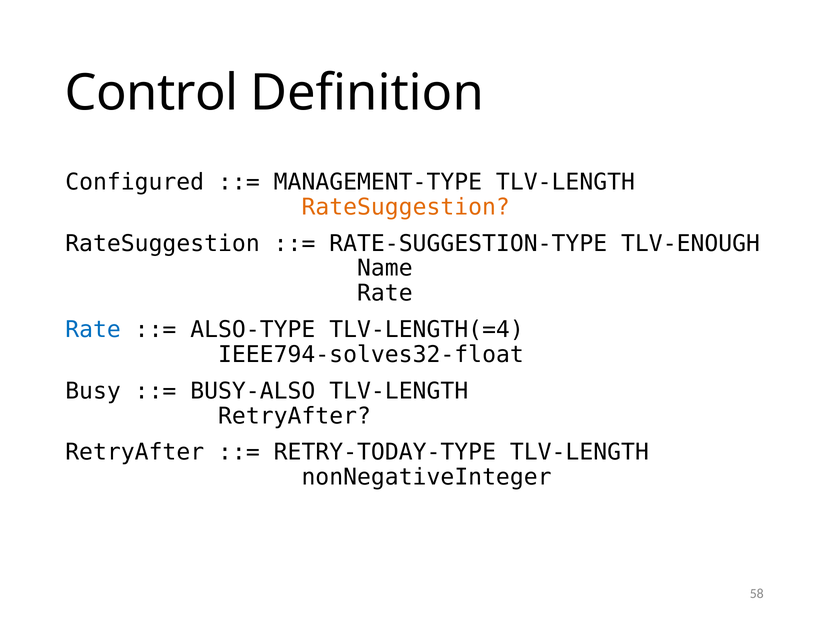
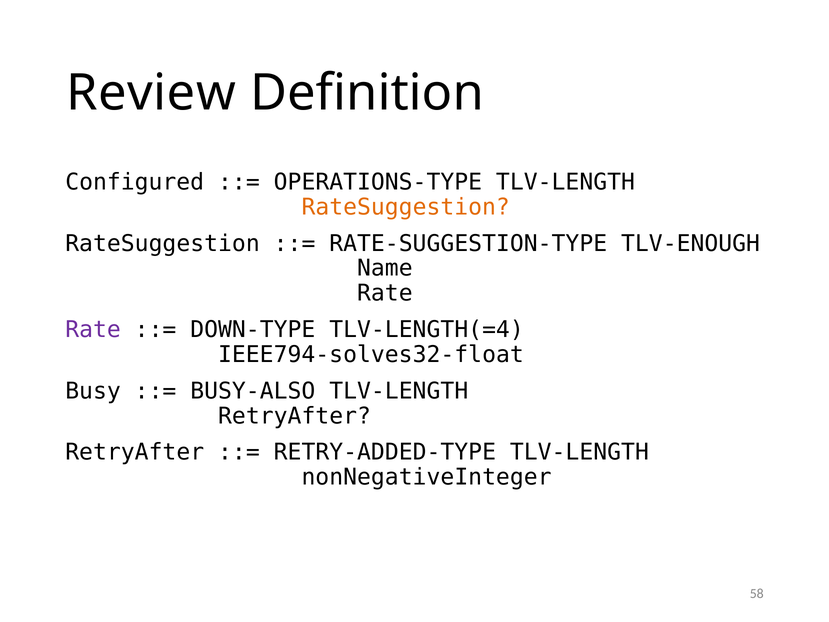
Control: Control -> Review
MANAGEMENT-TYPE: MANAGEMENT-TYPE -> OPERATIONS-TYPE
Rate at (93, 330) colour: blue -> purple
ALSO-TYPE: ALSO-TYPE -> DOWN-TYPE
RETRY-TODAY-TYPE: RETRY-TODAY-TYPE -> RETRY-ADDED-TYPE
